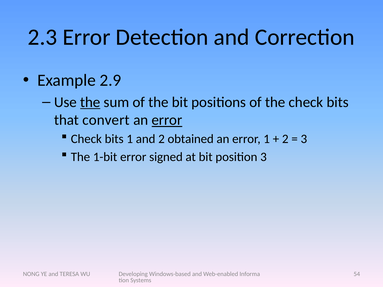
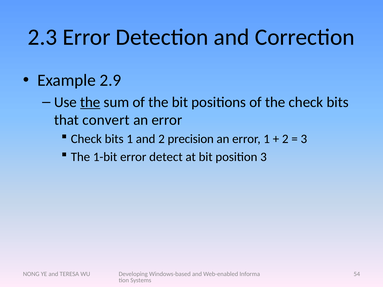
error at (167, 120) underline: present -> none
obtained: obtained -> precision
signed: signed -> detect
